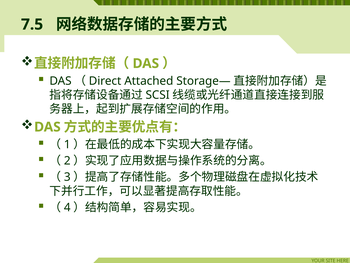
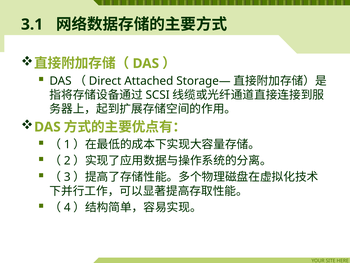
7.5: 7.5 -> 3.1
